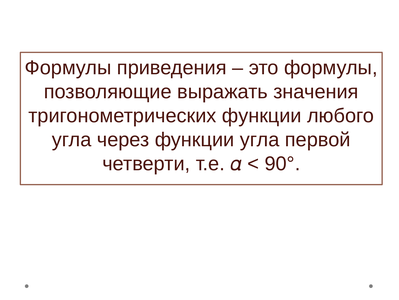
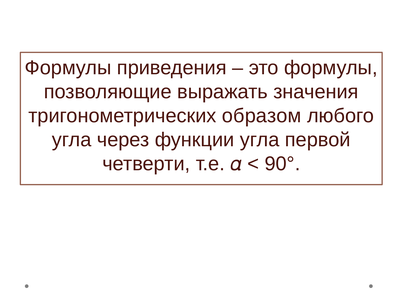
тригонометрических функции: функции -> образом
